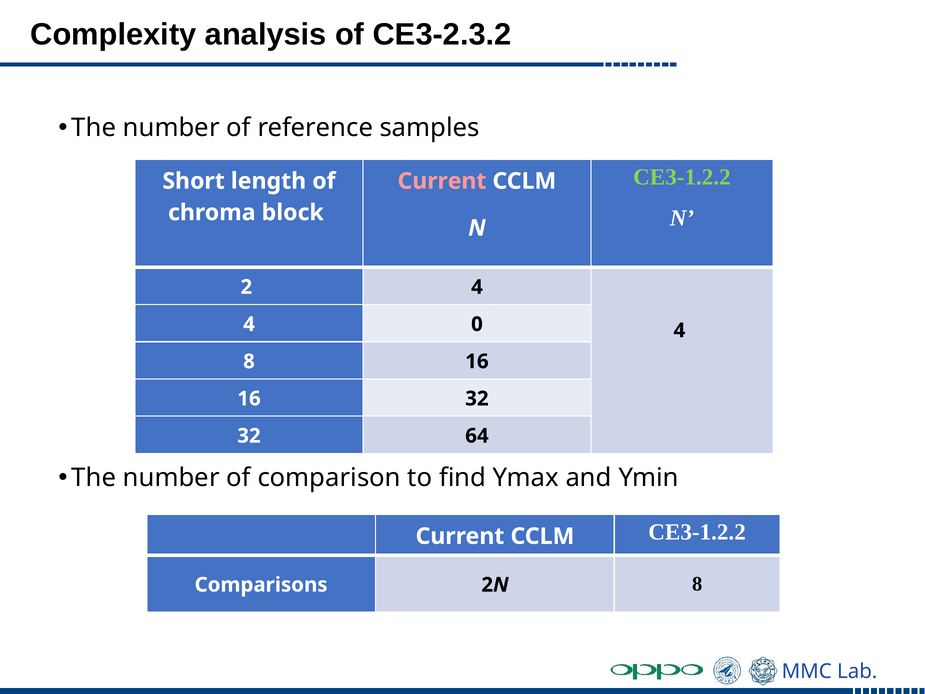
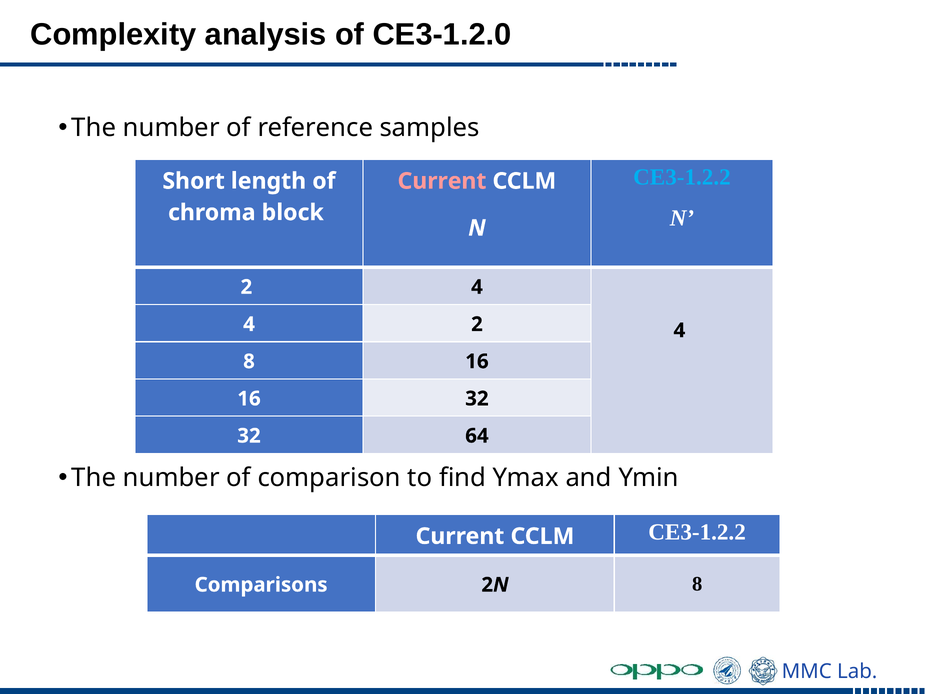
CE3-2.3.2: CE3-2.3.2 -> CE3-1.2.0
CE3-1.2.2 at (682, 177) colour: light green -> light blue
4 0: 0 -> 2
